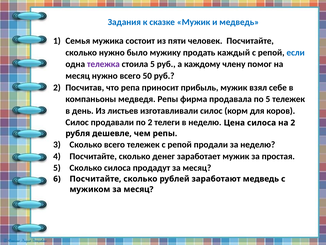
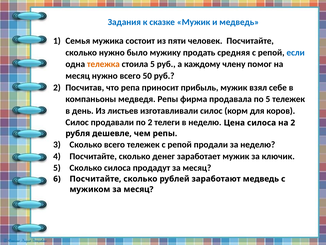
каждый: каждый -> средняя
тележка colour: purple -> orange
простая: простая -> ключик
